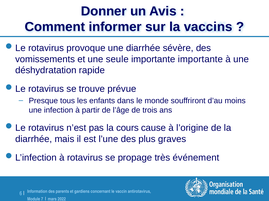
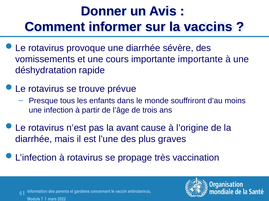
seule: seule -> cours
cours: cours -> avant
événement: événement -> vaccination
